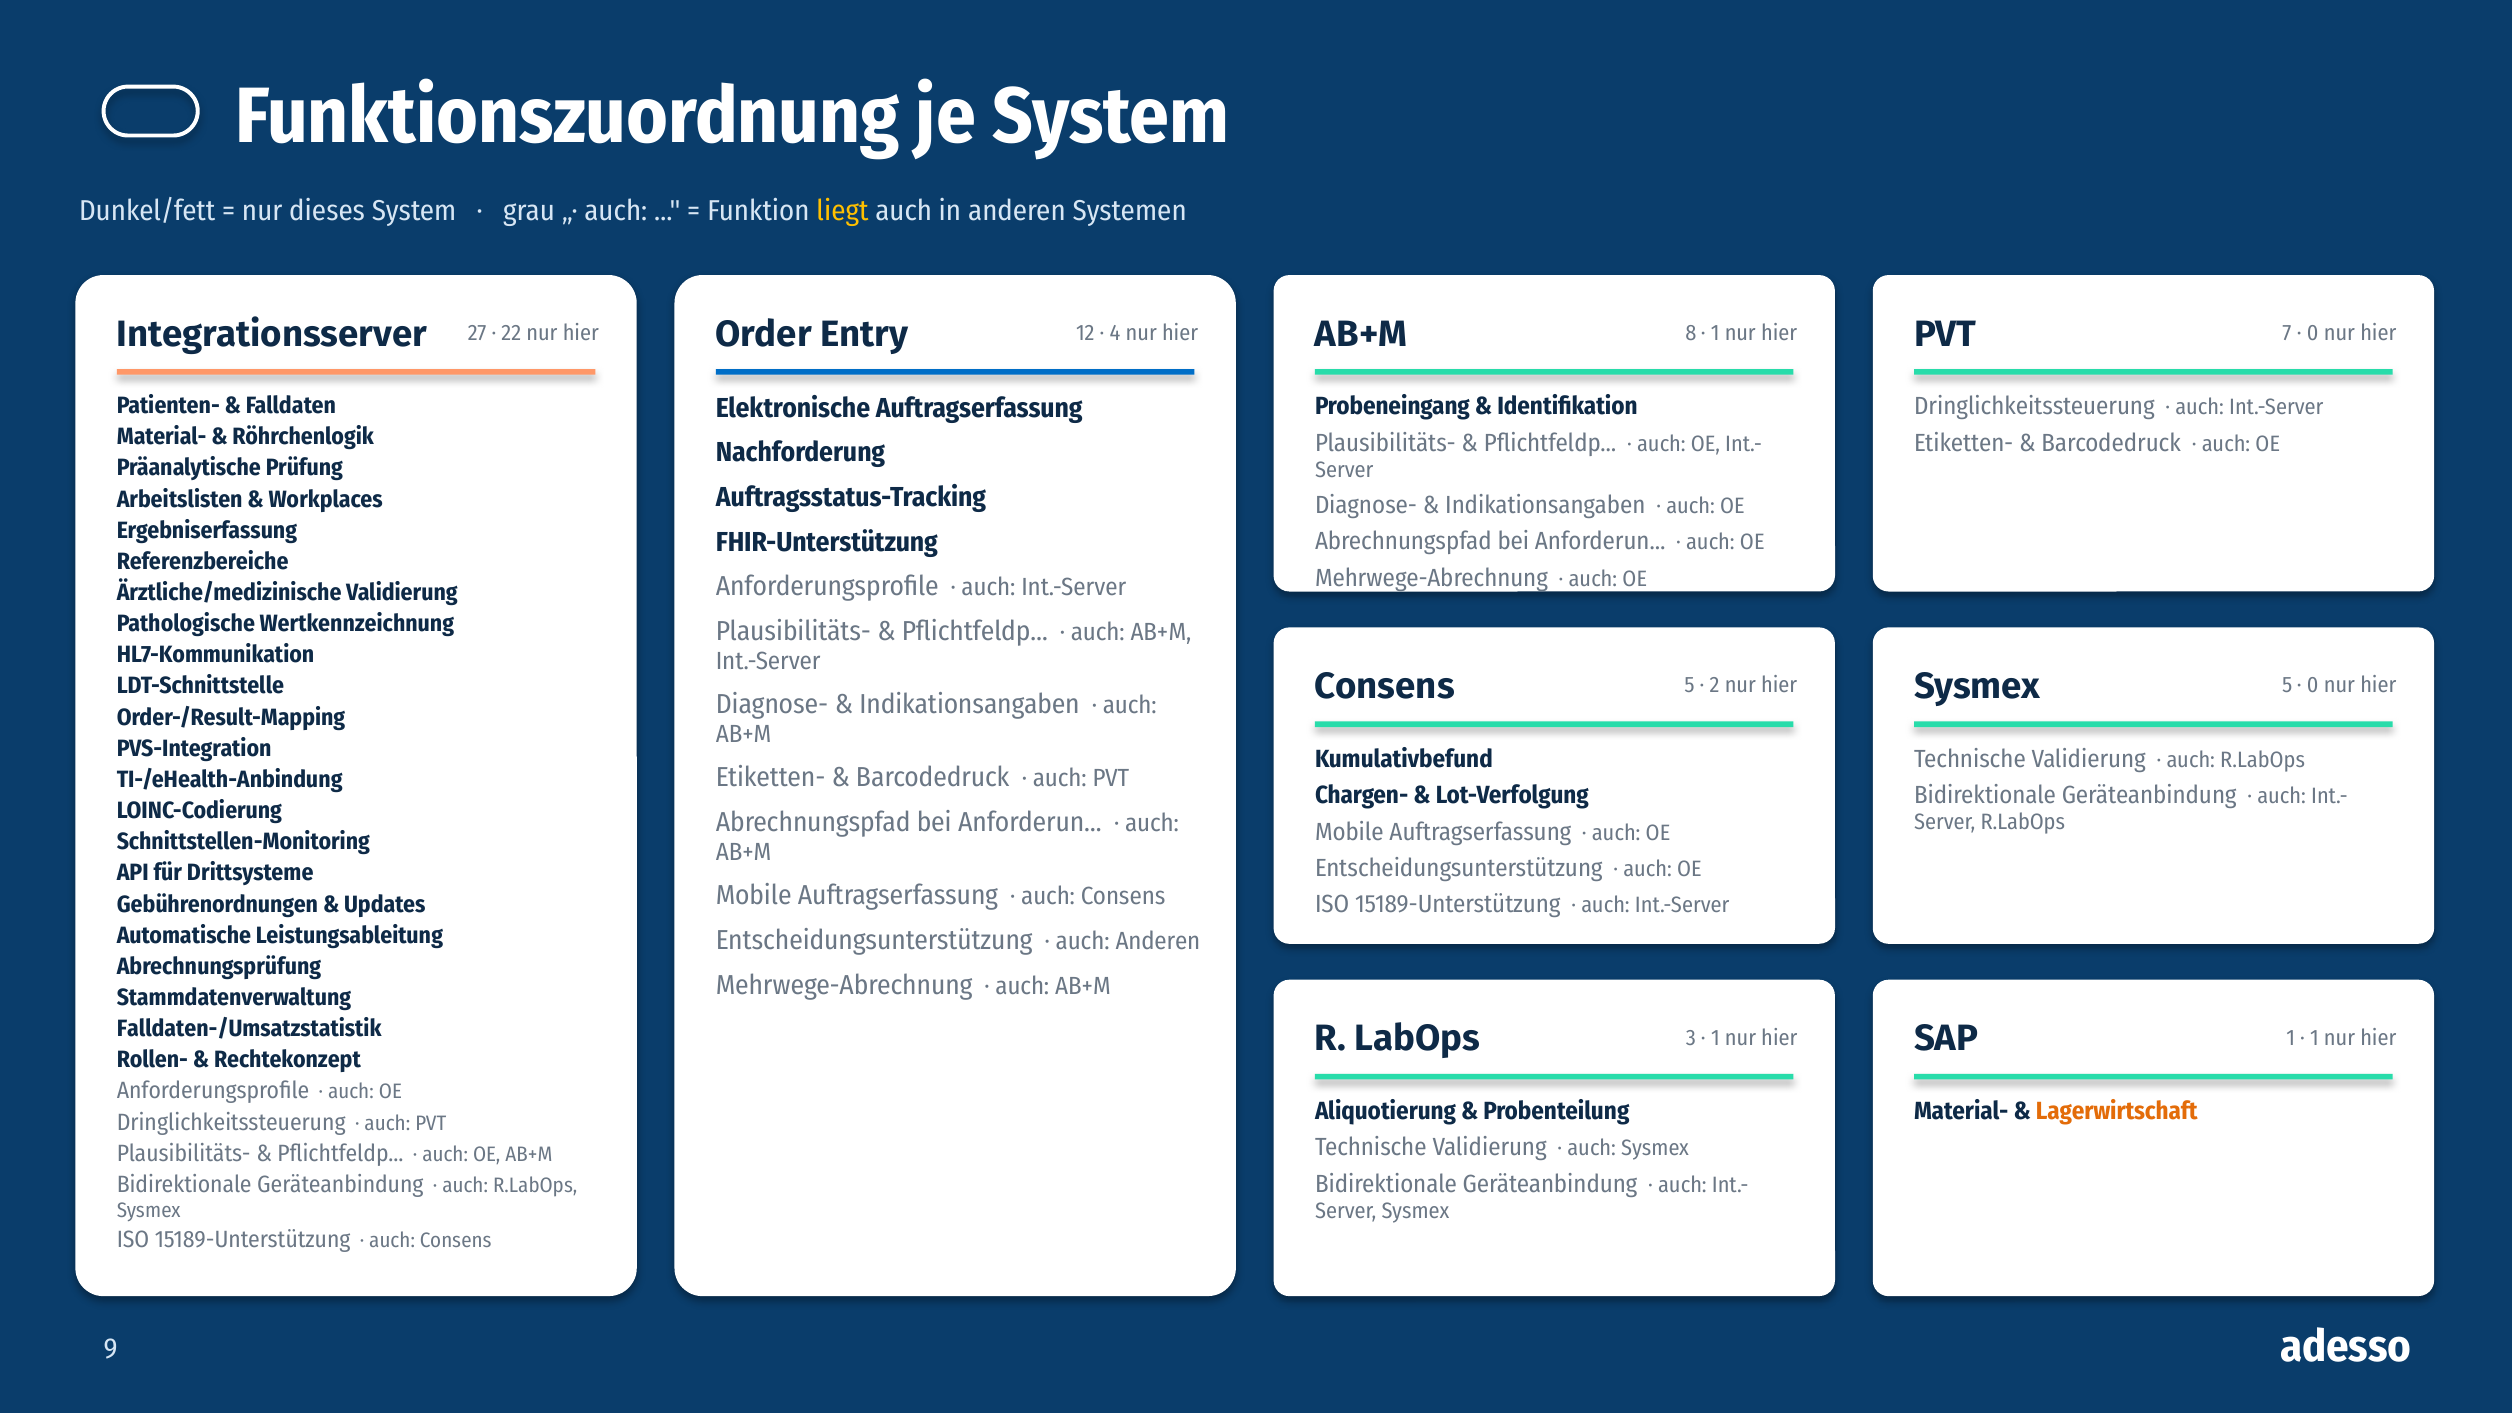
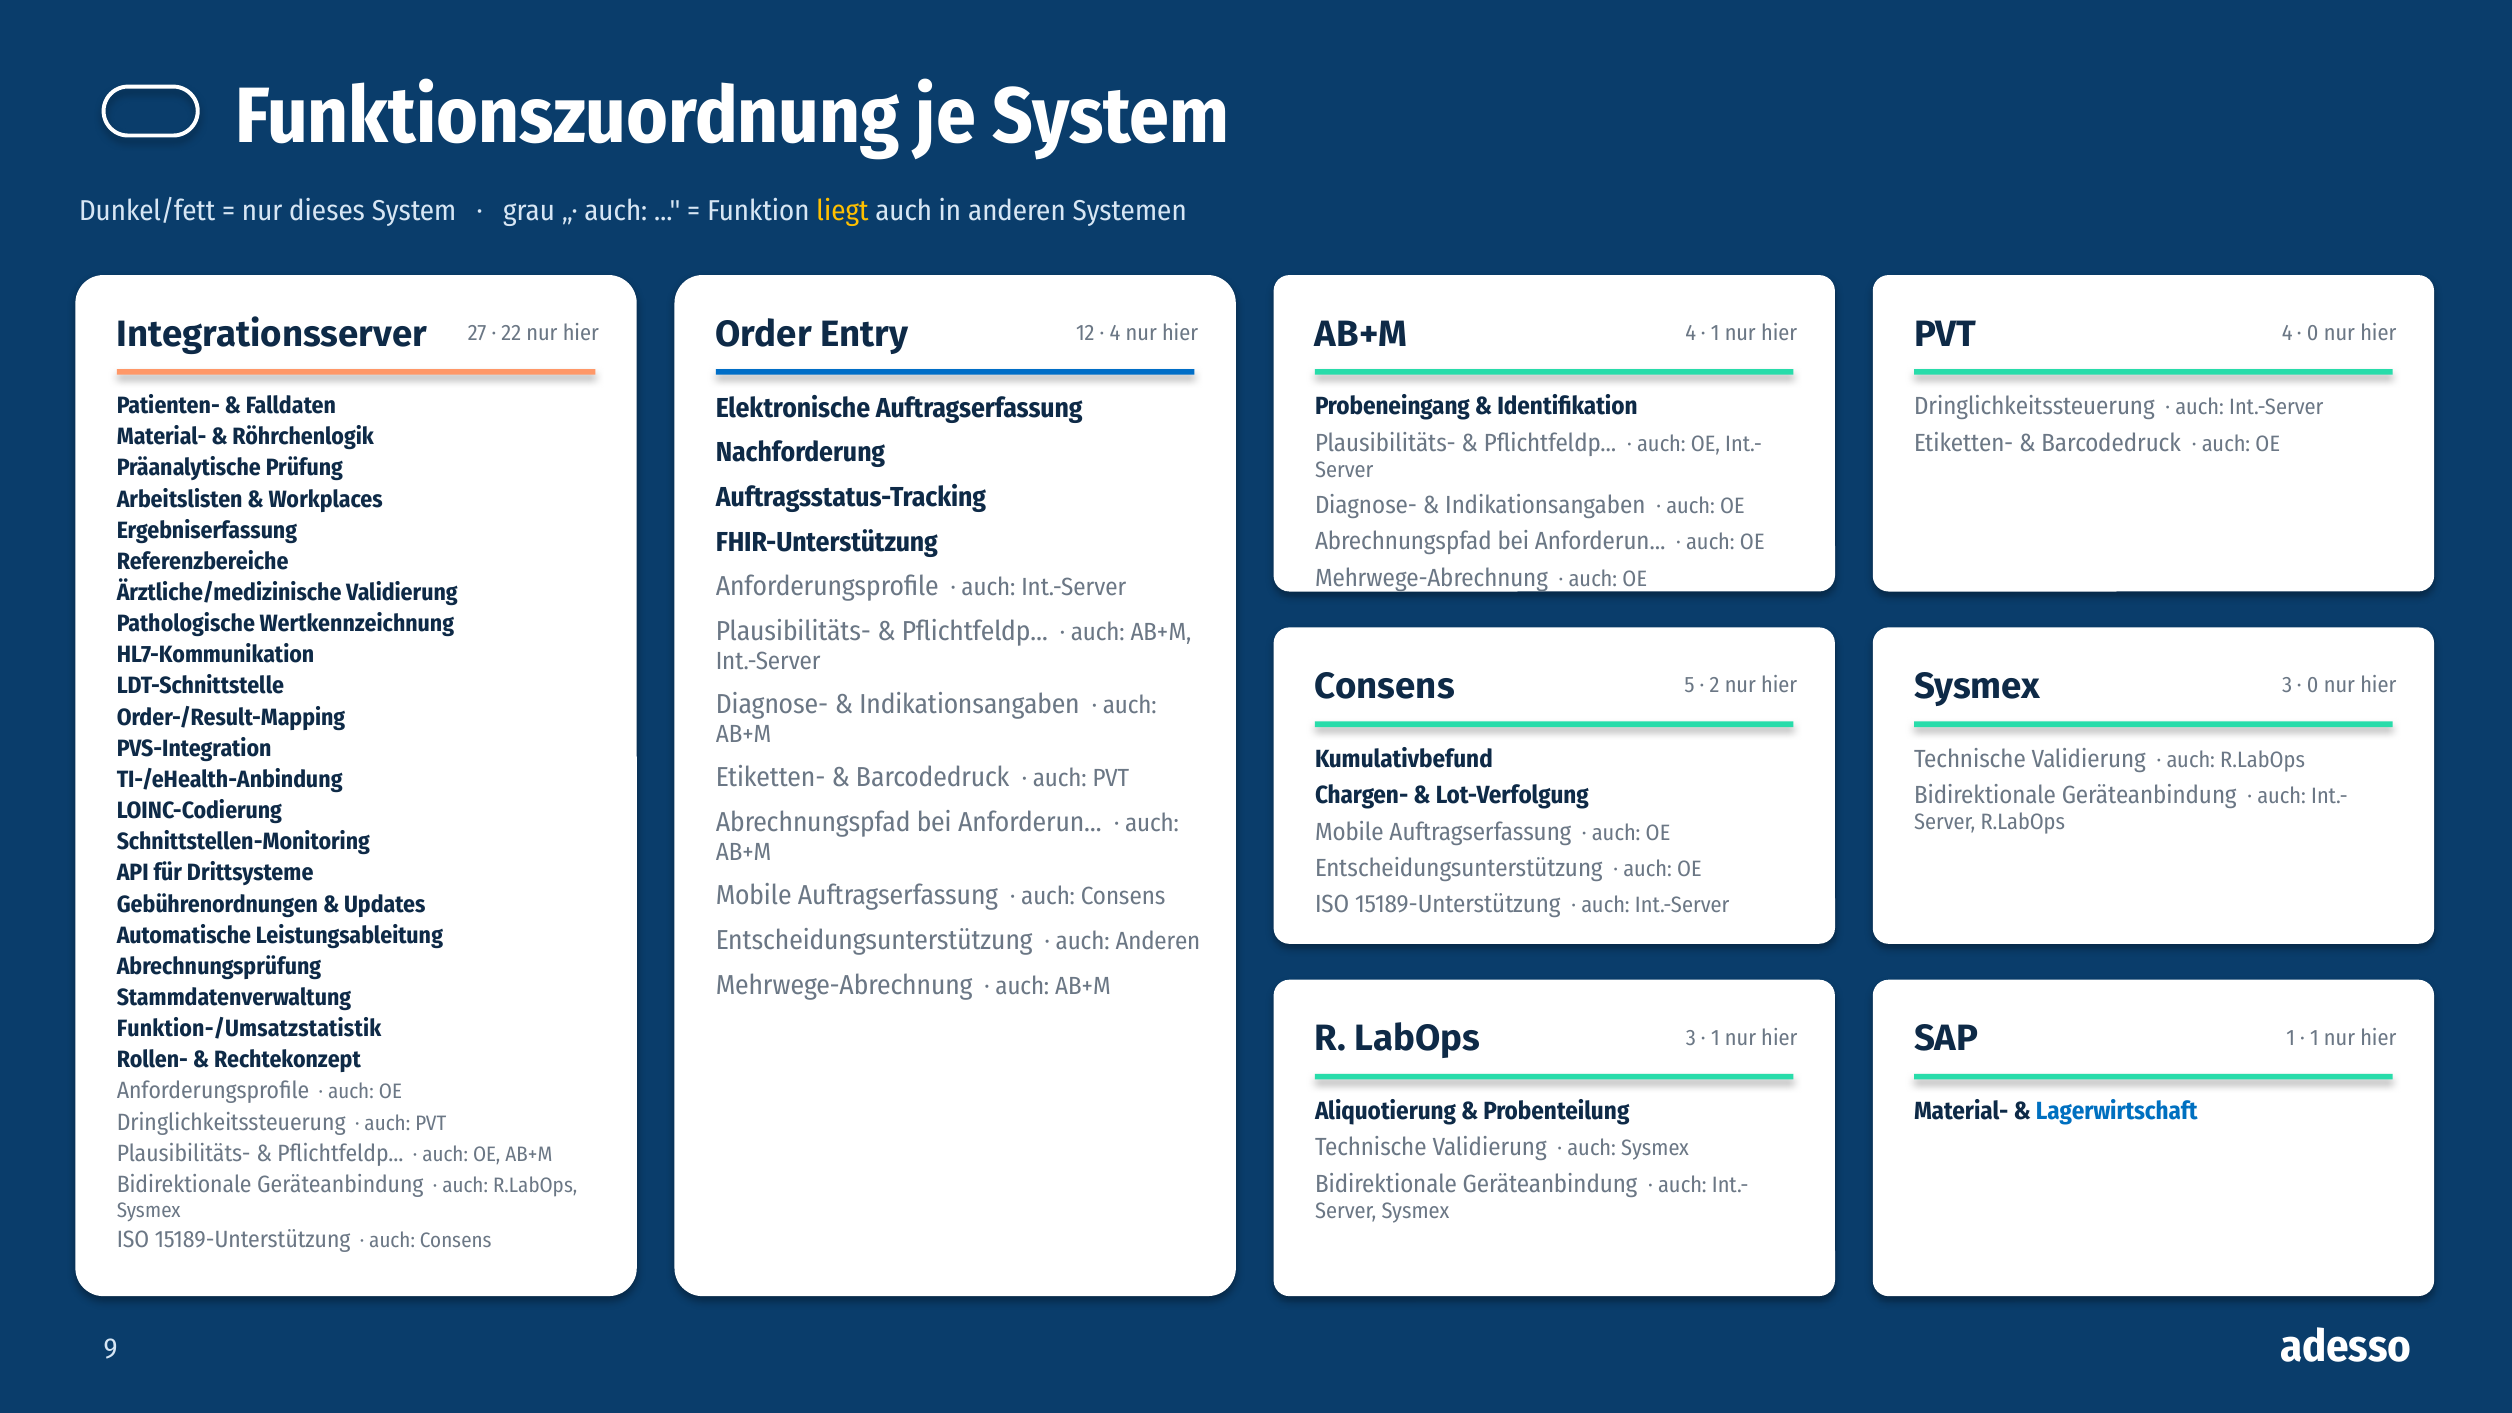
AB+M 8: 8 -> 4
PVT 7: 7 -> 4
Sysmex 5: 5 -> 3
Falldaten-/Umsatzstatistik: Falldaten-/Umsatzstatistik -> Funktion-/Umsatzstatistik
Lagerwirtschaft colour: orange -> blue
